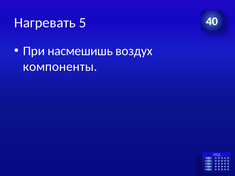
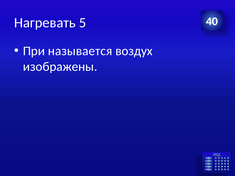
насмешишь: насмешишь -> называется
компоненты: компоненты -> изображены
